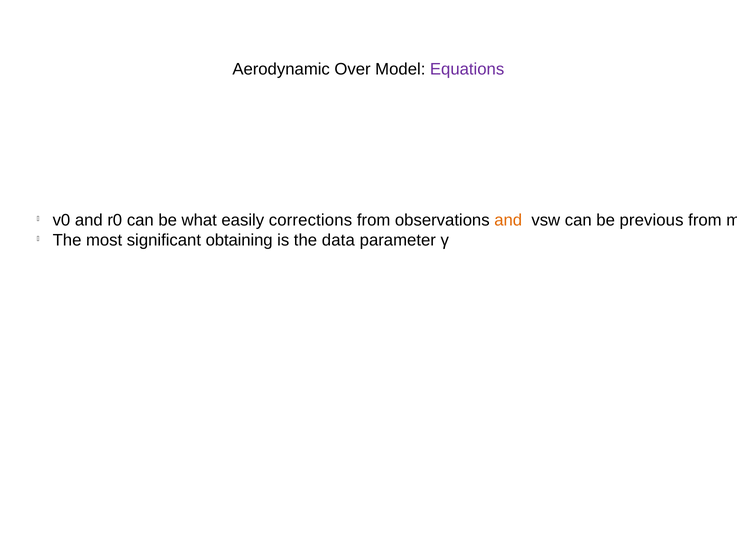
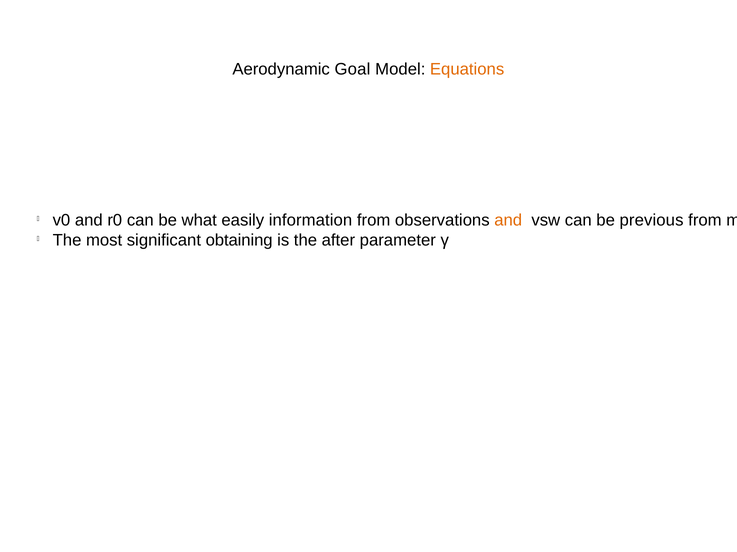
Over: Over -> Goal
Equations colour: purple -> orange
corrections: corrections -> information
data: data -> after
